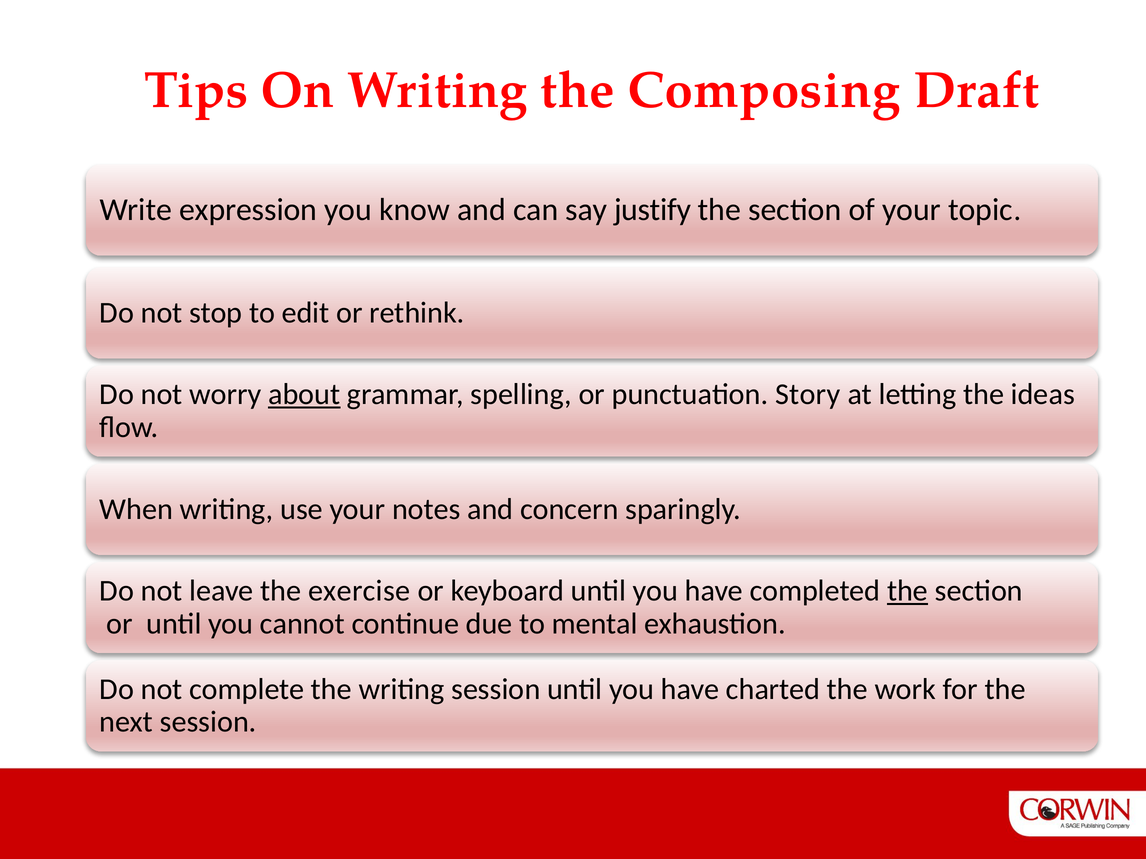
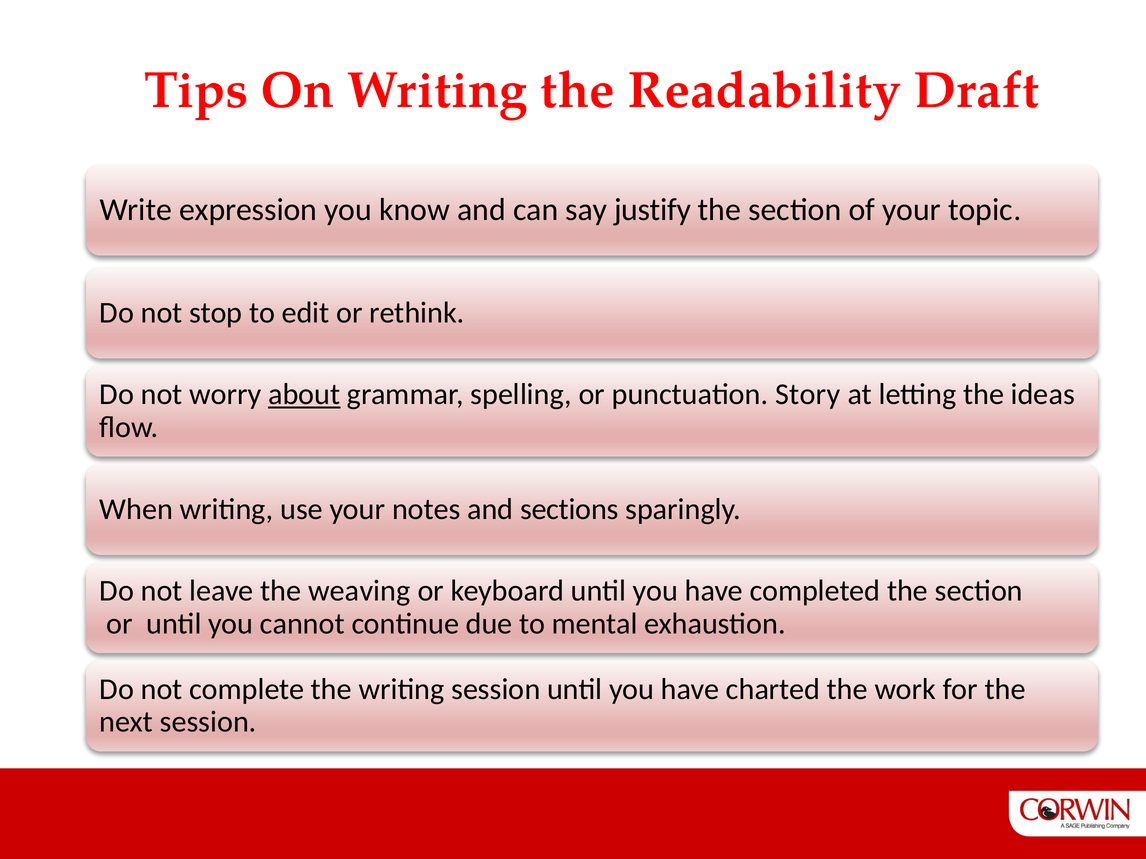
Composing: Composing -> Readability
concern: concern -> sections
exercise: exercise -> weaving
the at (908, 591) underline: present -> none
